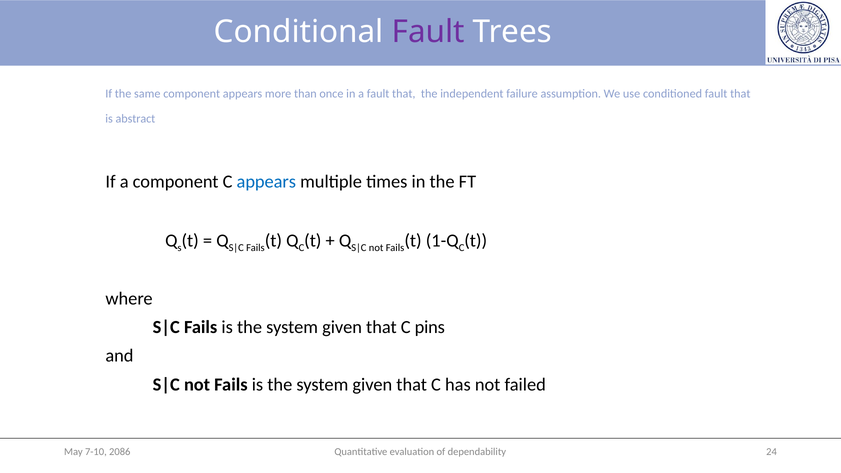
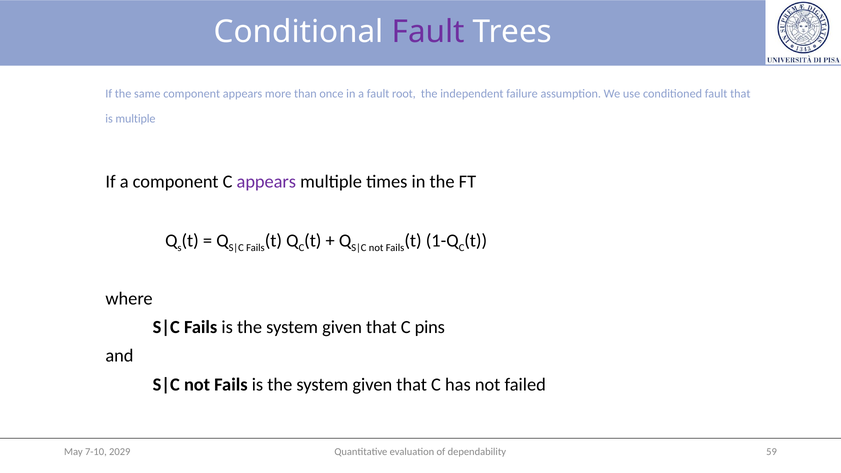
a fault that: that -> root
is abstract: abstract -> multiple
appears at (266, 181) colour: blue -> purple
24: 24 -> 59
2086: 2086 -> 2029
